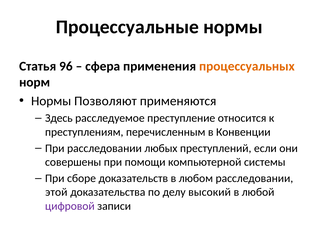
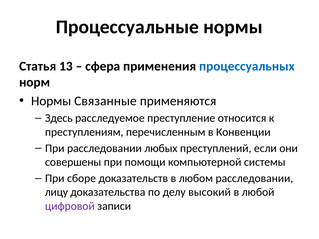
96: 96 -> 13
процессуальных colour: orange -> blue
Позволяют: Позволяют -> Связанные
этой: этой -> лицу
